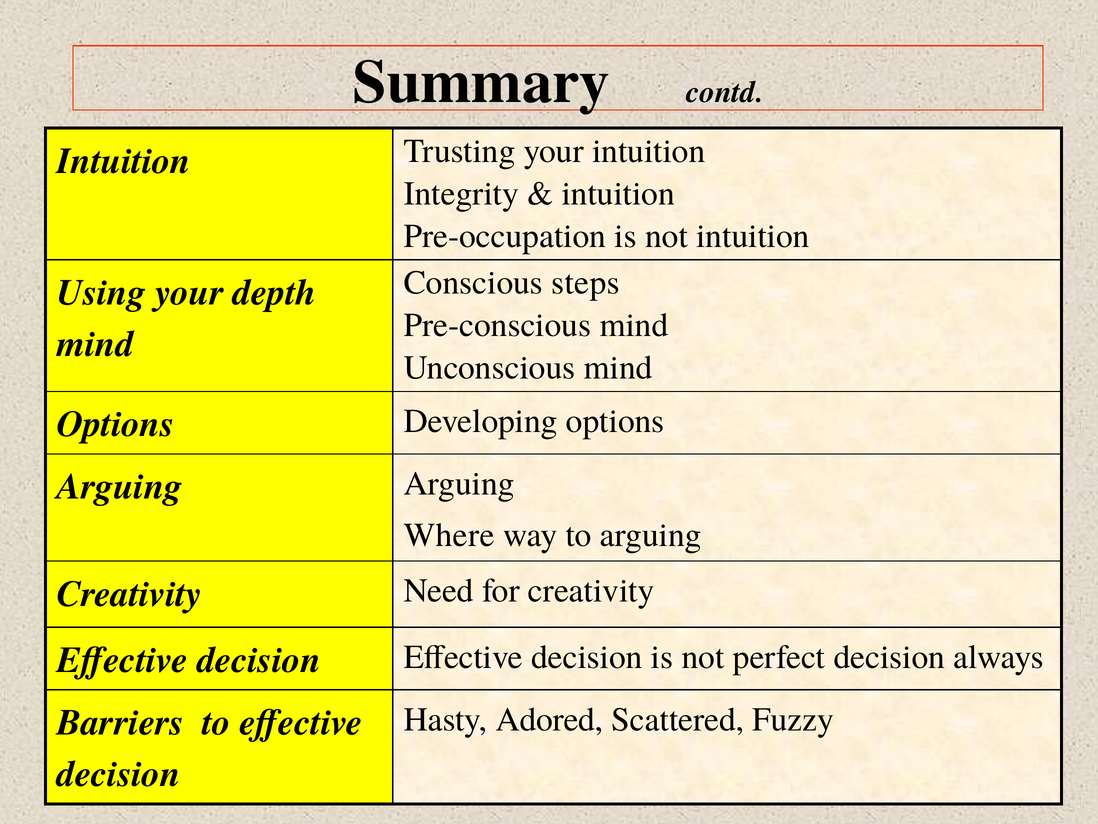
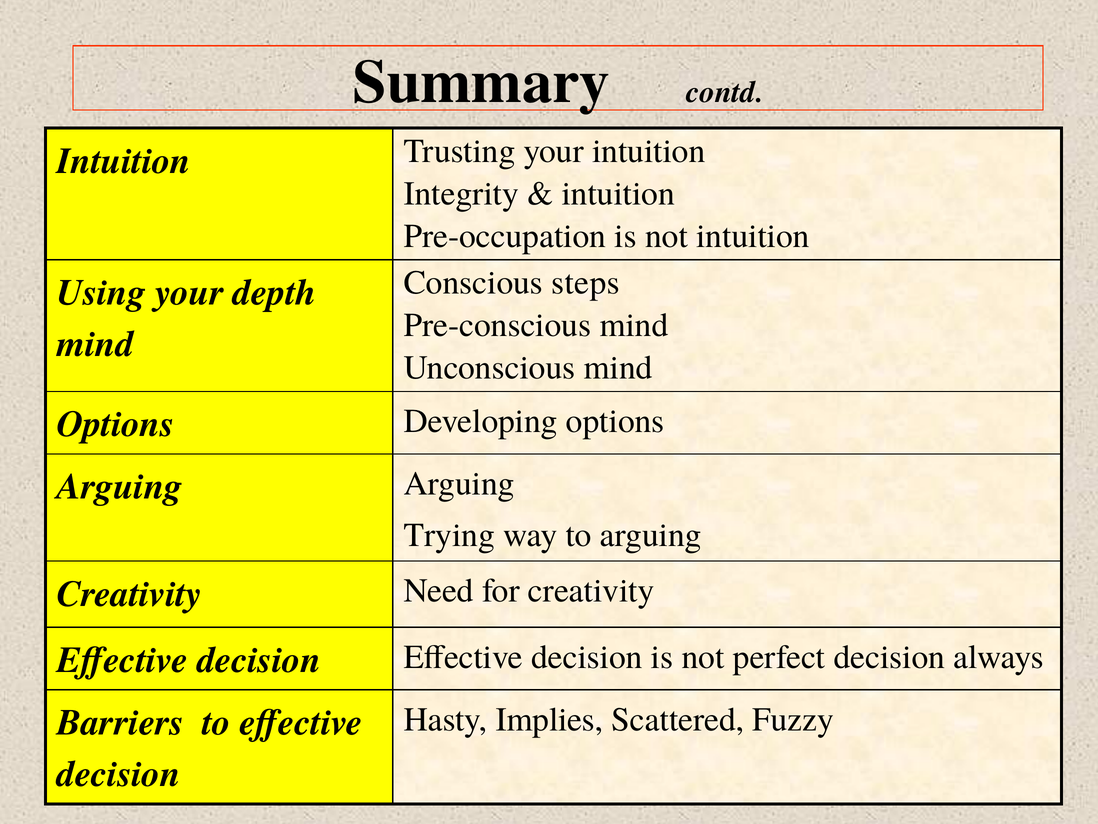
Where: Where -> Trying
Adored: Adored -> Implies
